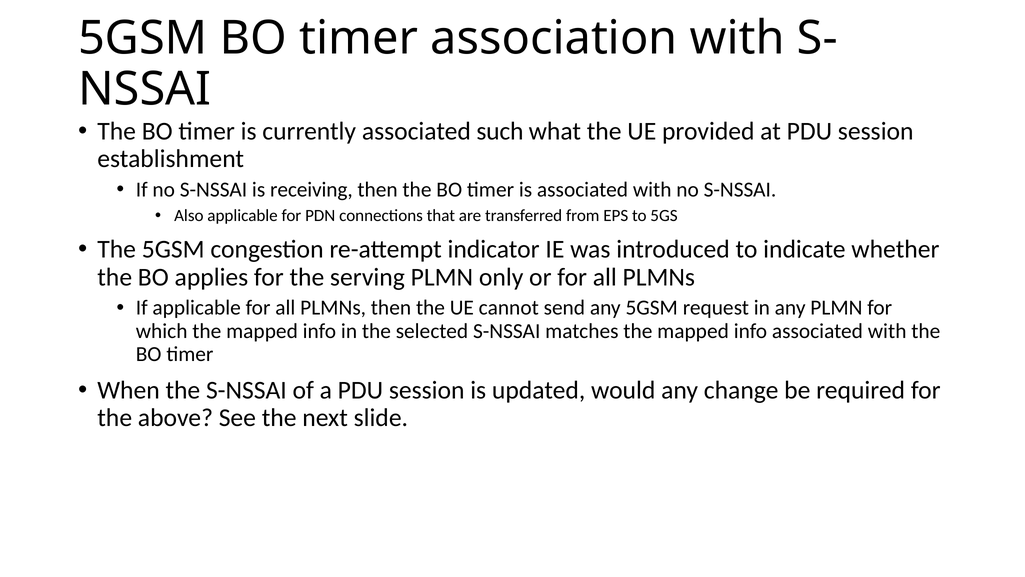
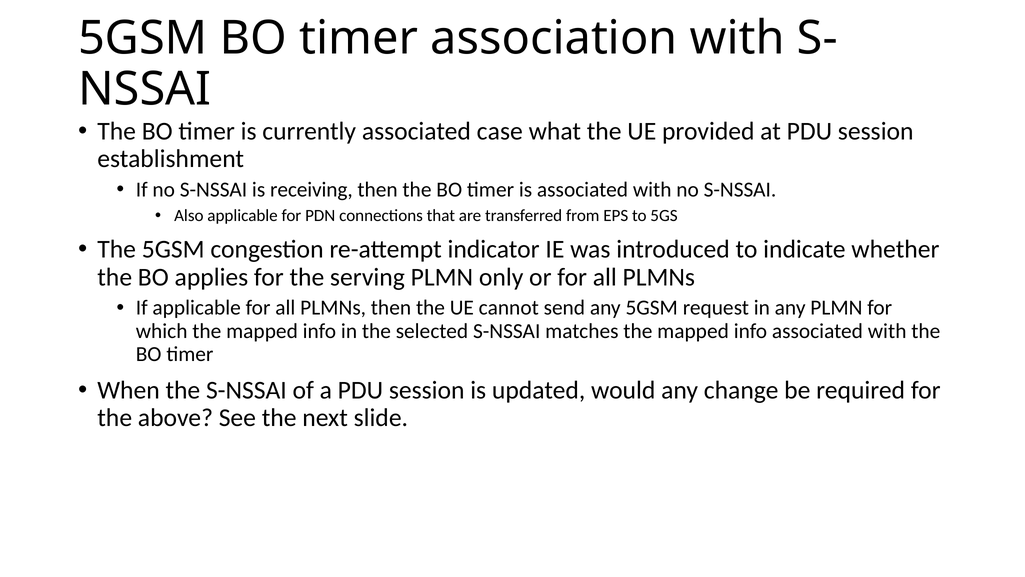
such: such -> case
